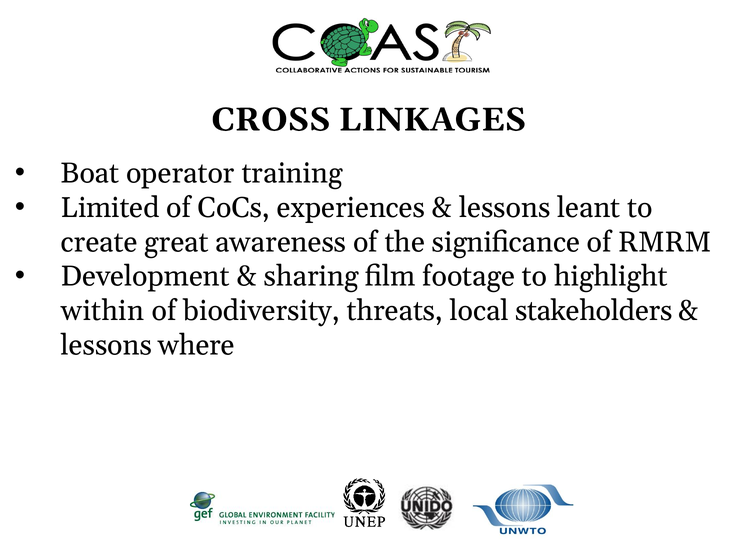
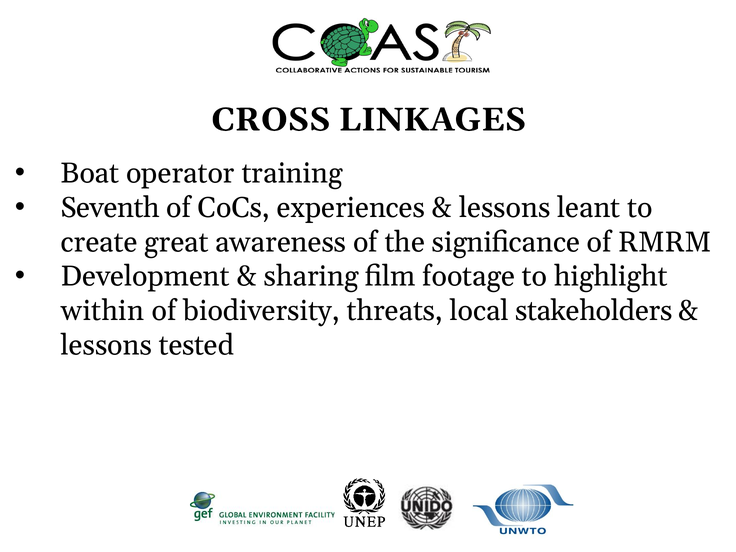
Limited: Limited -> Seventh
where: where -> tested
